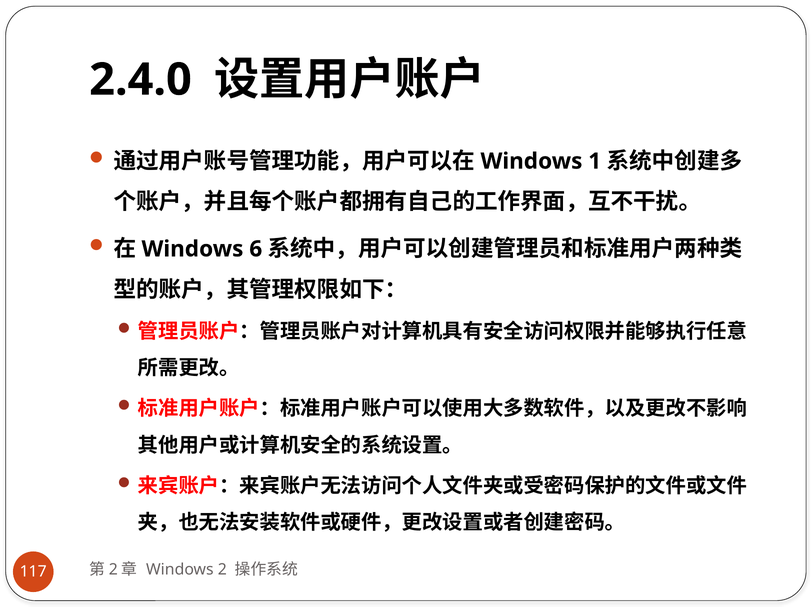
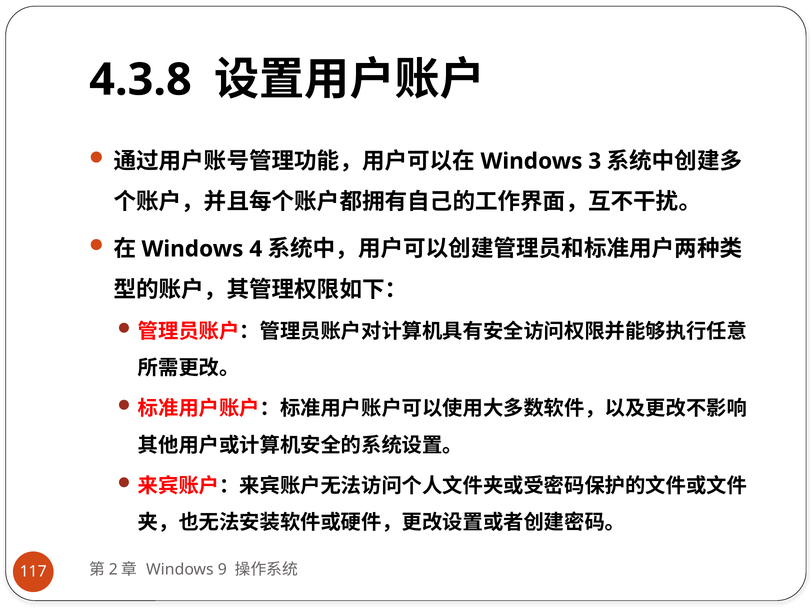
2.4.0: 2.4.0 -> 4.3.8
1: 1 -> 3
6: 6 -> 4
2: 2 -> 9
